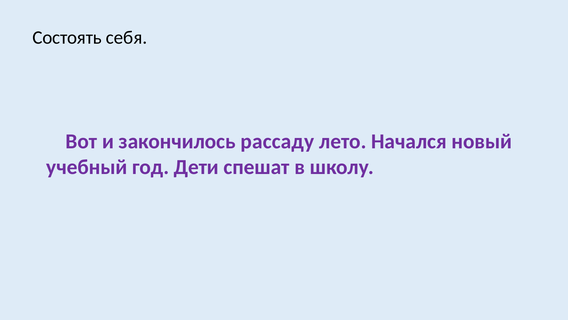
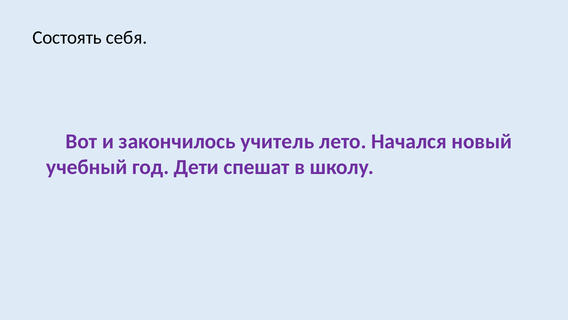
рассаду: рассаду -> учитель
